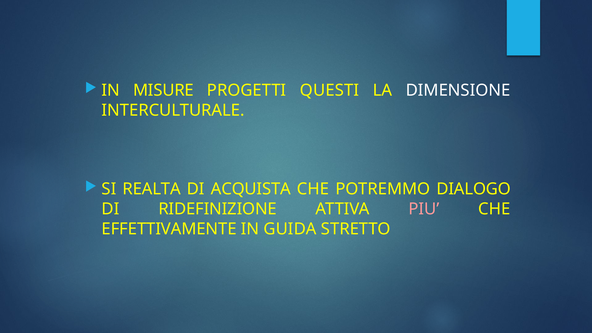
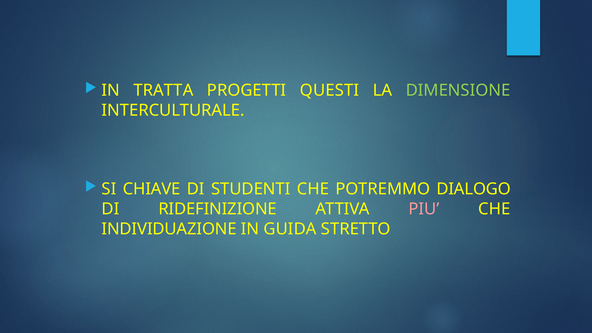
MISURE: MISURE -> TRATTA
DIMENSIONE colour: white -> light green
REALTA: REALTA -> CHIAVE
ACQUISTA: ACQUISTA -> STUDENTI
EFFETTIVAMENTE: EFFETTIVAMENTE -> INDIVIDUAZIONE
